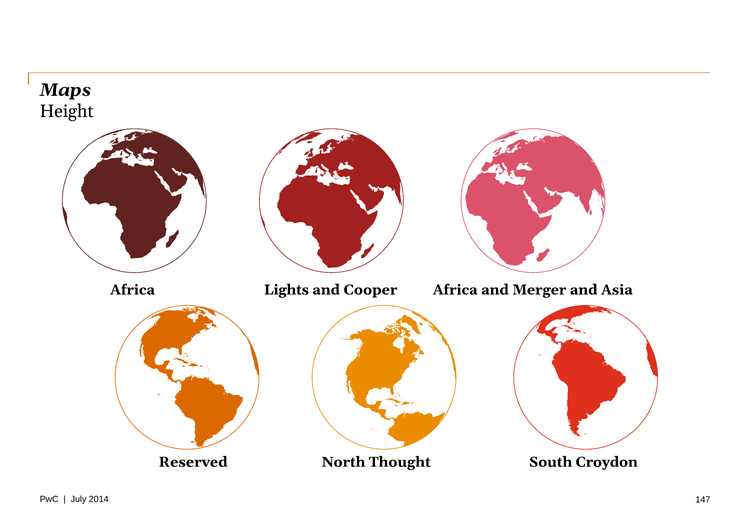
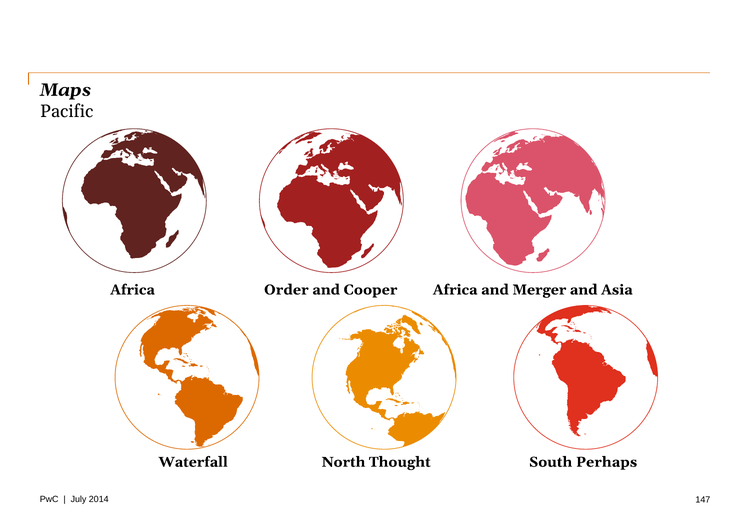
Height: Height -> Pacific
Lights: Lights -> Order
Reserved: Reserved -> Waterfall
Croydon: Croydon -> Perhaps
